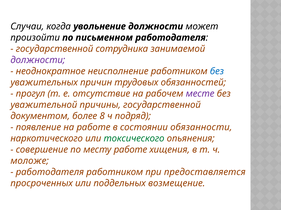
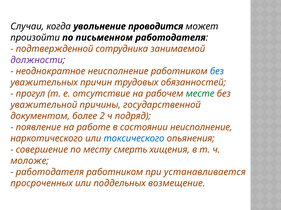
увольнение должности: должности -> проводится
государственной at (55, 49): государственной -> подтвержденной
месте colour: purple -> green
8: 8 -> 2
состоянии обязанности: обязанности -> неисполнение
токсического colour: green -> blue
месту работе: работе -> смерть
предоставляется: предоставляется -> устанавливается
